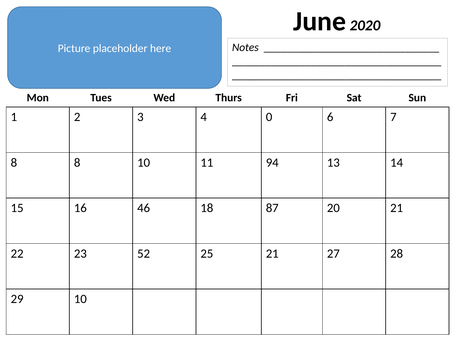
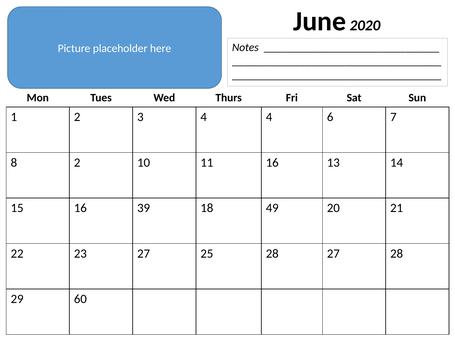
4 0: 0 -> 4
8 8: 8 -> 2
11 94: 94 -> 16
46: 46 -> 39
87: 87 -> 49
23 52: 52 -> 27
25 21: 21 -> 28
29 10: 10 -> 60
